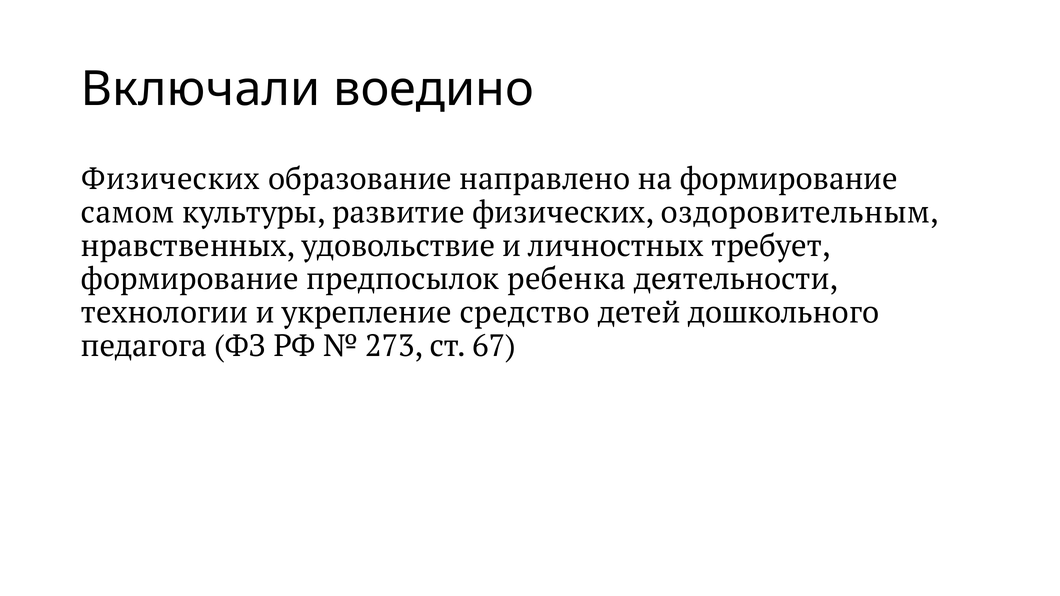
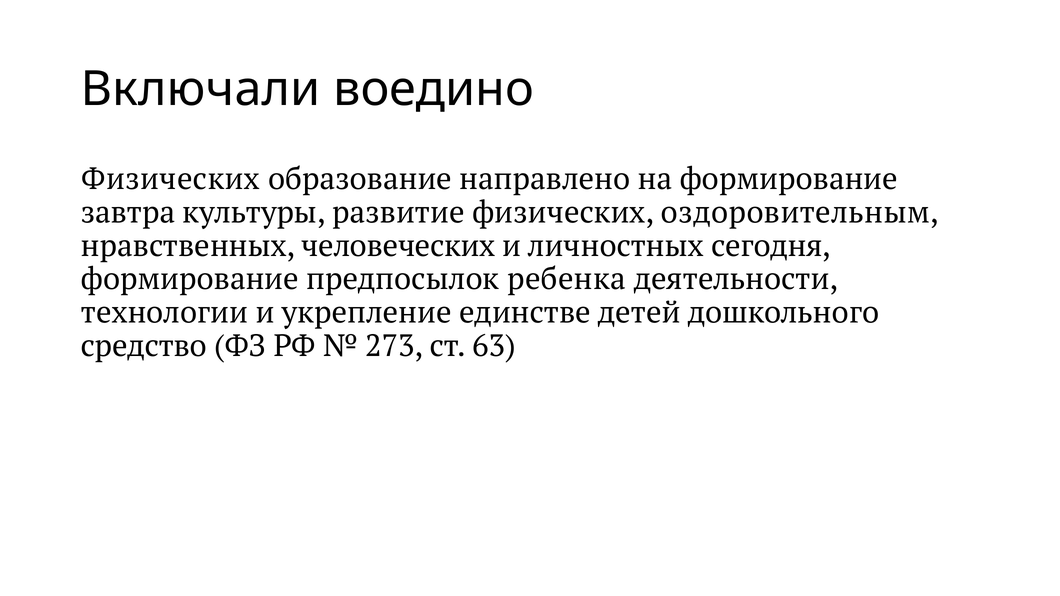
самом: самом -> завтра
удовольствие: удовольствие -> человеческих
требует: требует -> сегодня
средство: средство -> единстве
педагога: педагога -> средство
67: 67 -> 63
